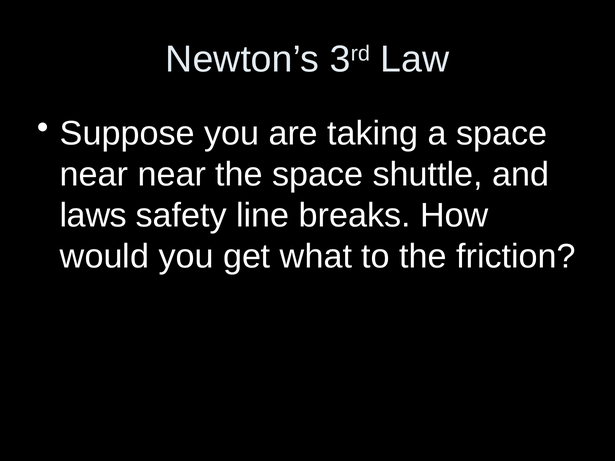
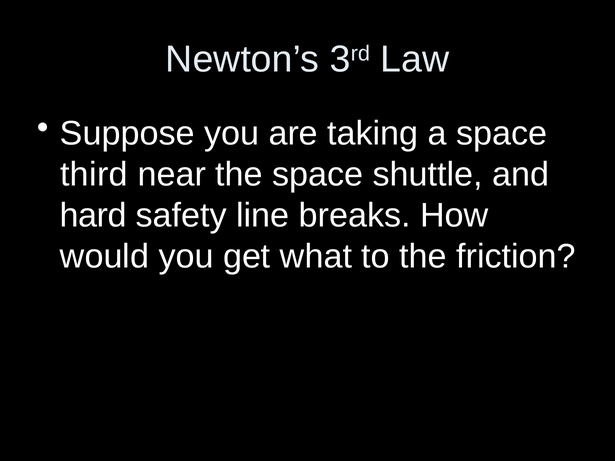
near at (94, 175): near -> third
laws: laws -> hard
